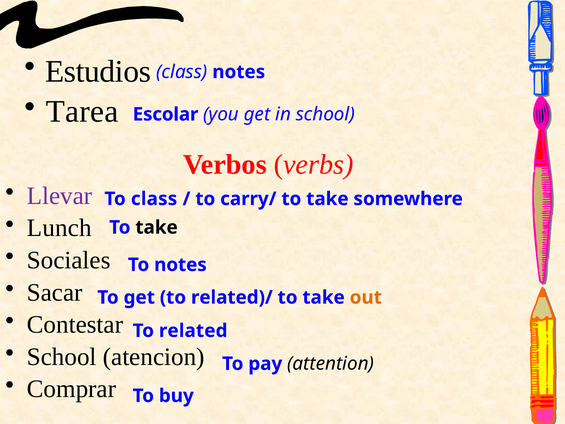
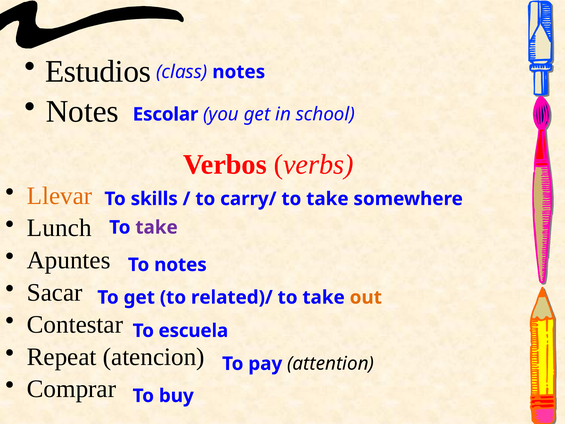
Tarea at (82, 112): Tarea -> Notes
Llevar colour: purple -> orange
To class: class -> skills
take at (157, 227) colour: black -> purple
Sociales: Sociales -> Apuntes
related: related -> escuela
School at (62, 357): School -> Repeat
